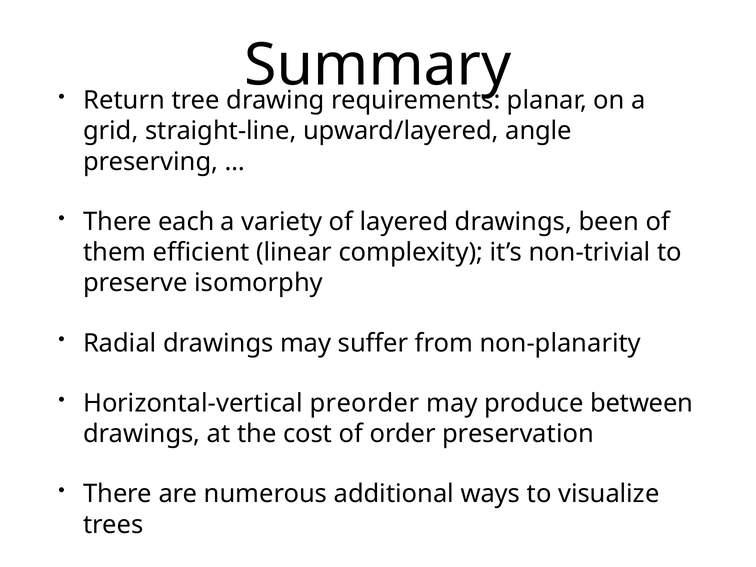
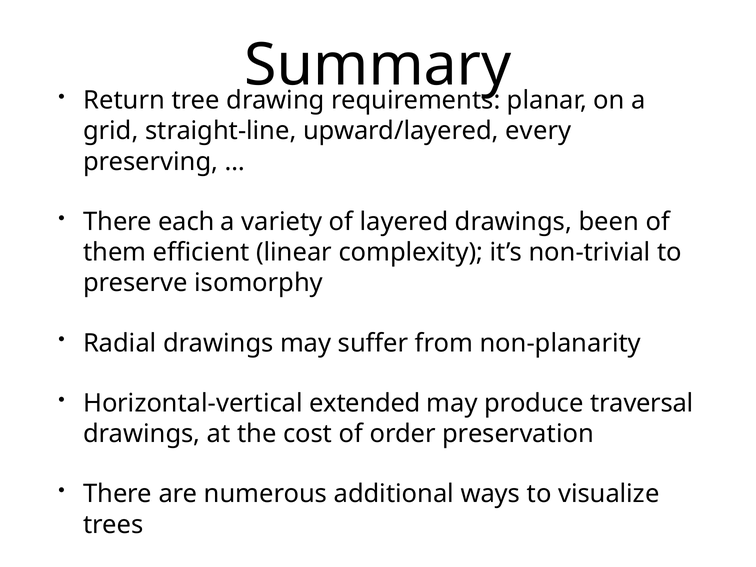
angle: angle -> every
preorder: preorder -> extended
between: between -> traversal
